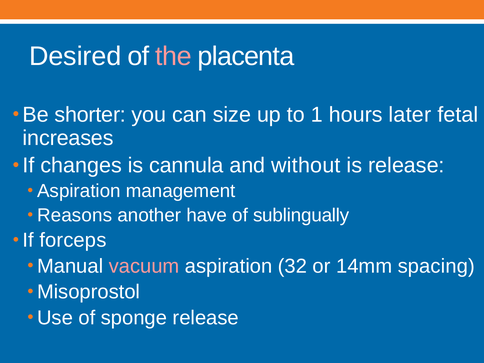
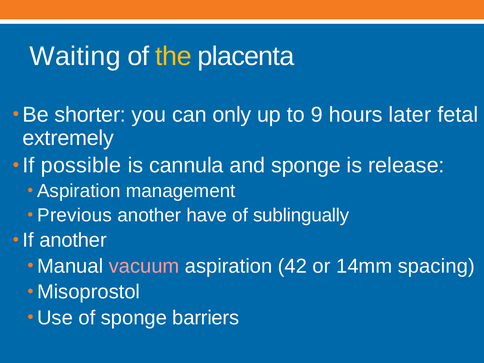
Desired: Desired -> Waiting
the colour: pink -> yellow
size: size -> only
1: 1 -> 9
increases: increases -> extremely
changes: changes -> possible
and without: without -> sponge
Reasons: Reasons -> Previous
If forceps: forceps -> another
32: 32 -> 42
sponge release: release -> barriers
